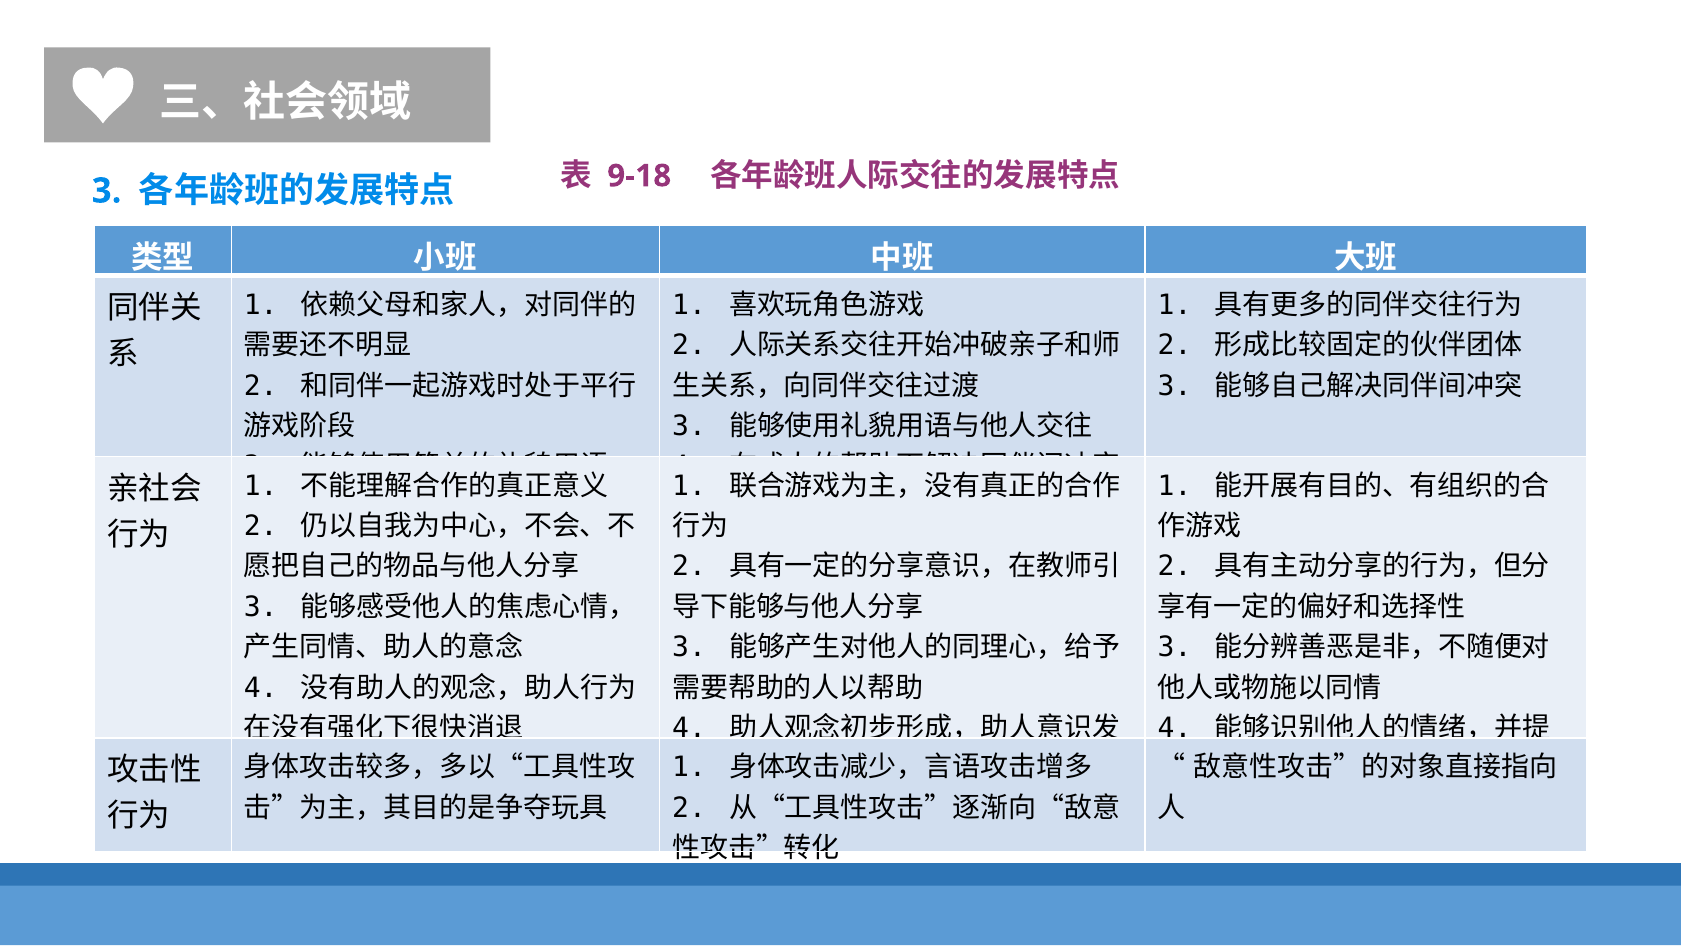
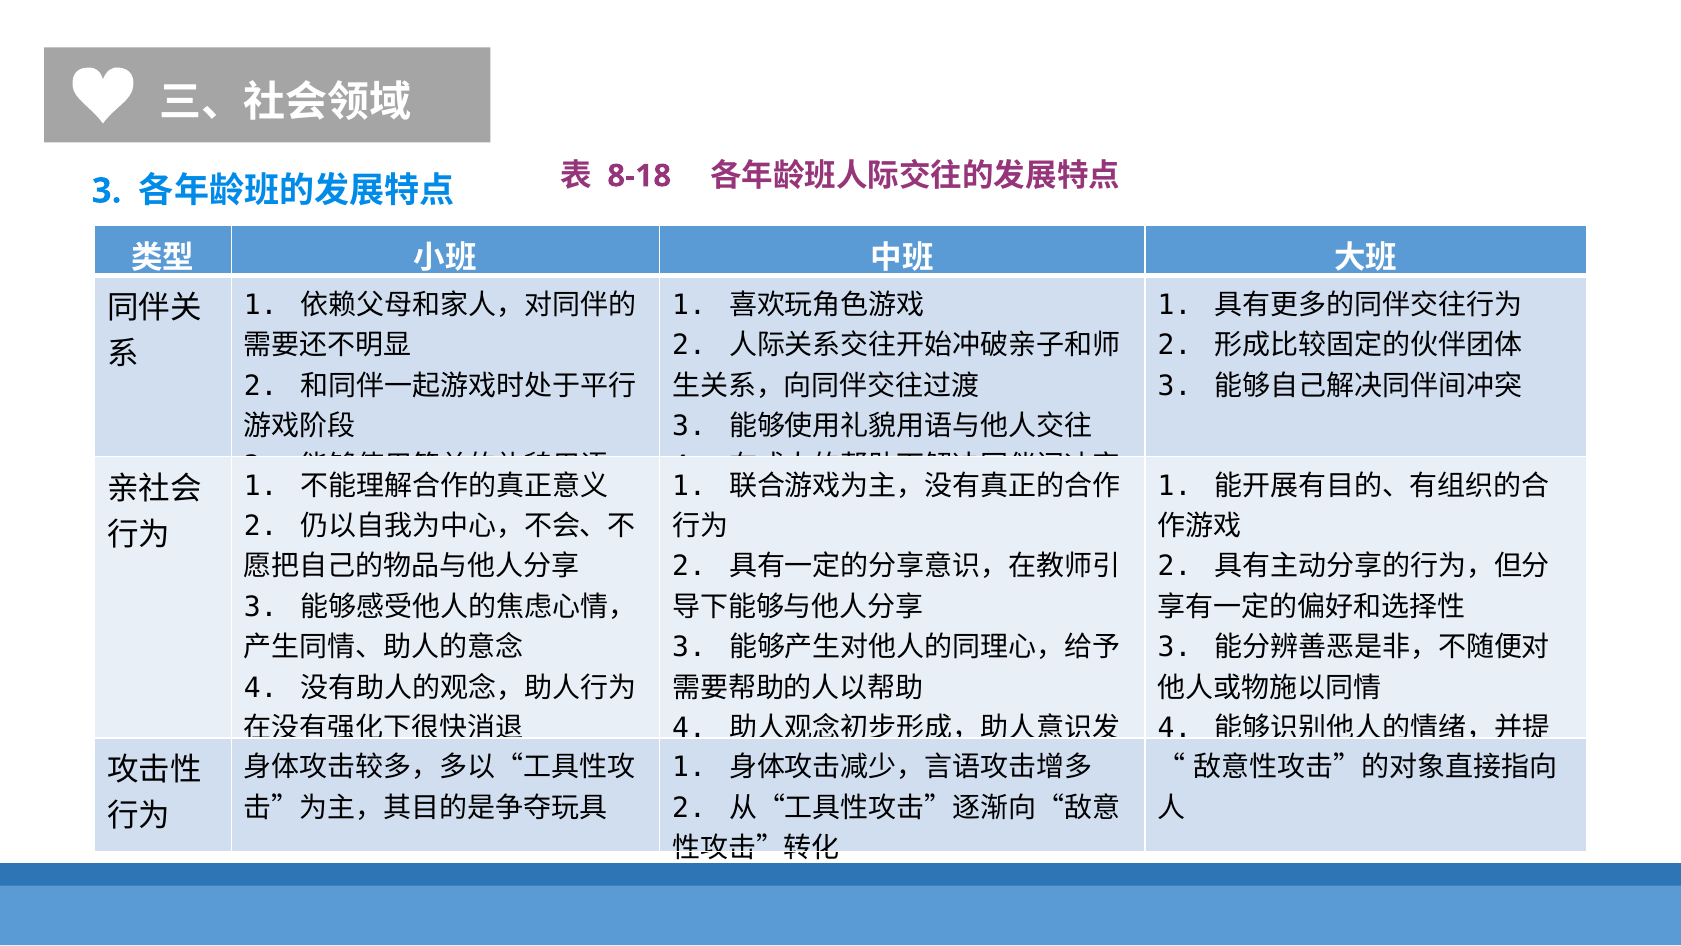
9-18: 9-18 -> 8-18
